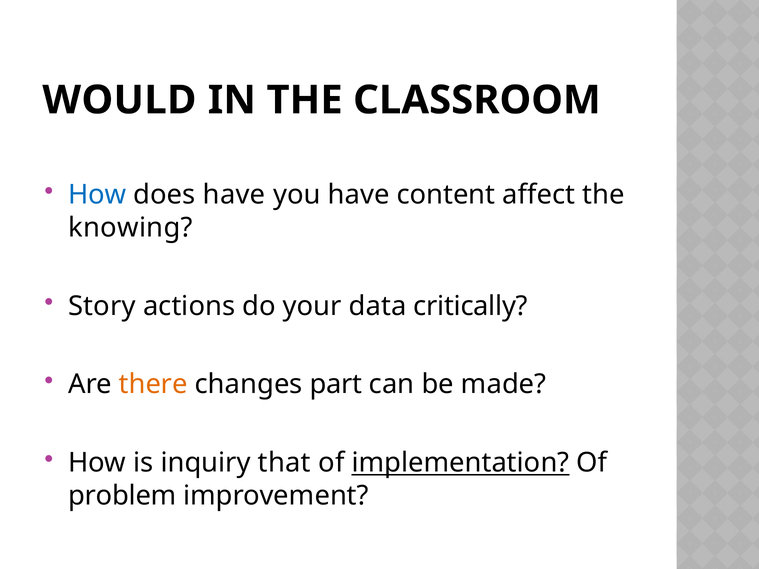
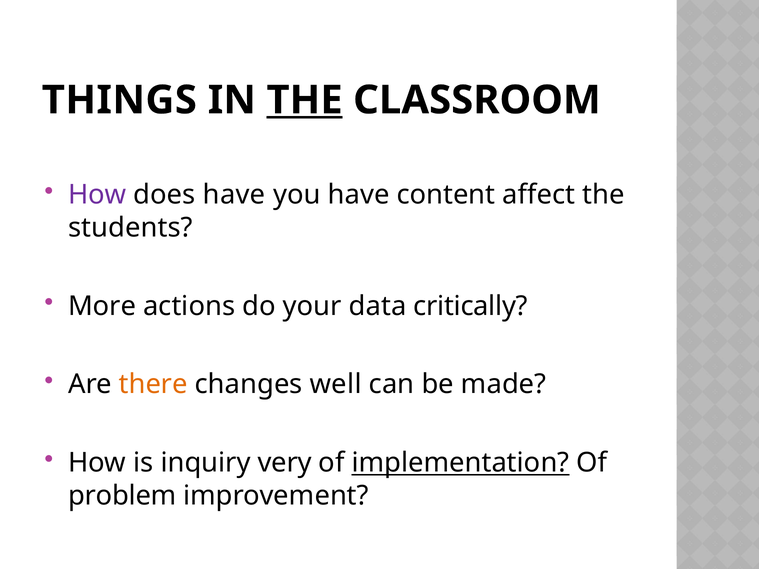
WOULD: WOULD -> THINGS
THE at (305, 100) underline: none -> present
How at (97, 195) colour: blue -> purple
knowing: knowing -> students
Story: Story -> More
part: part -> well
that: that -> very
